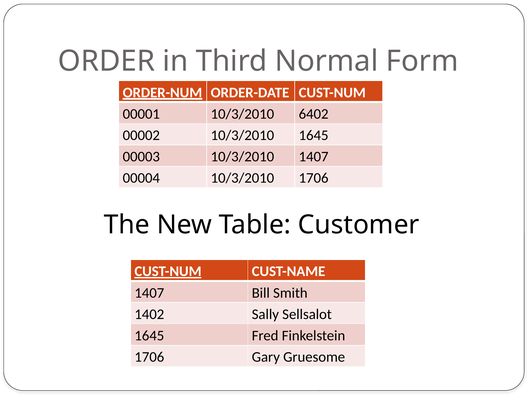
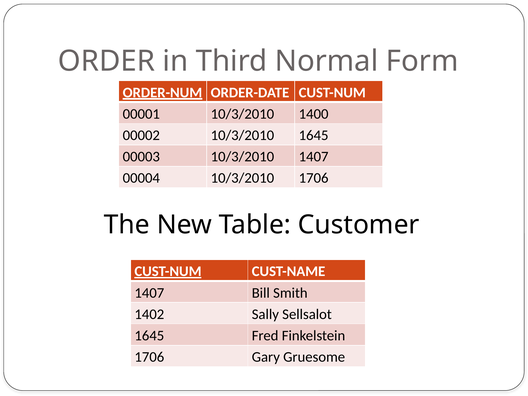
6402: 6402 -> 1400
